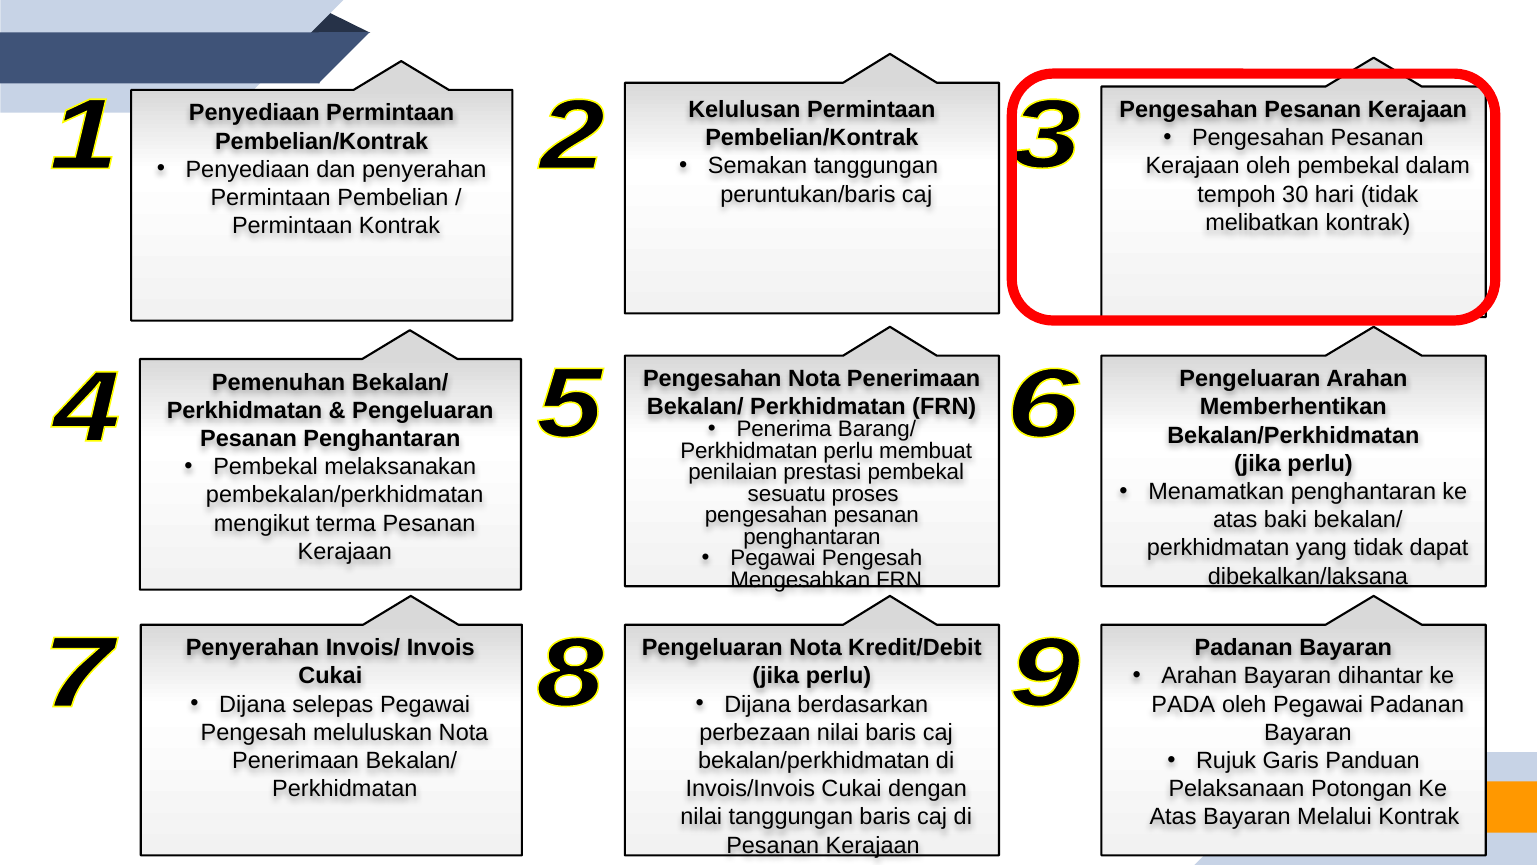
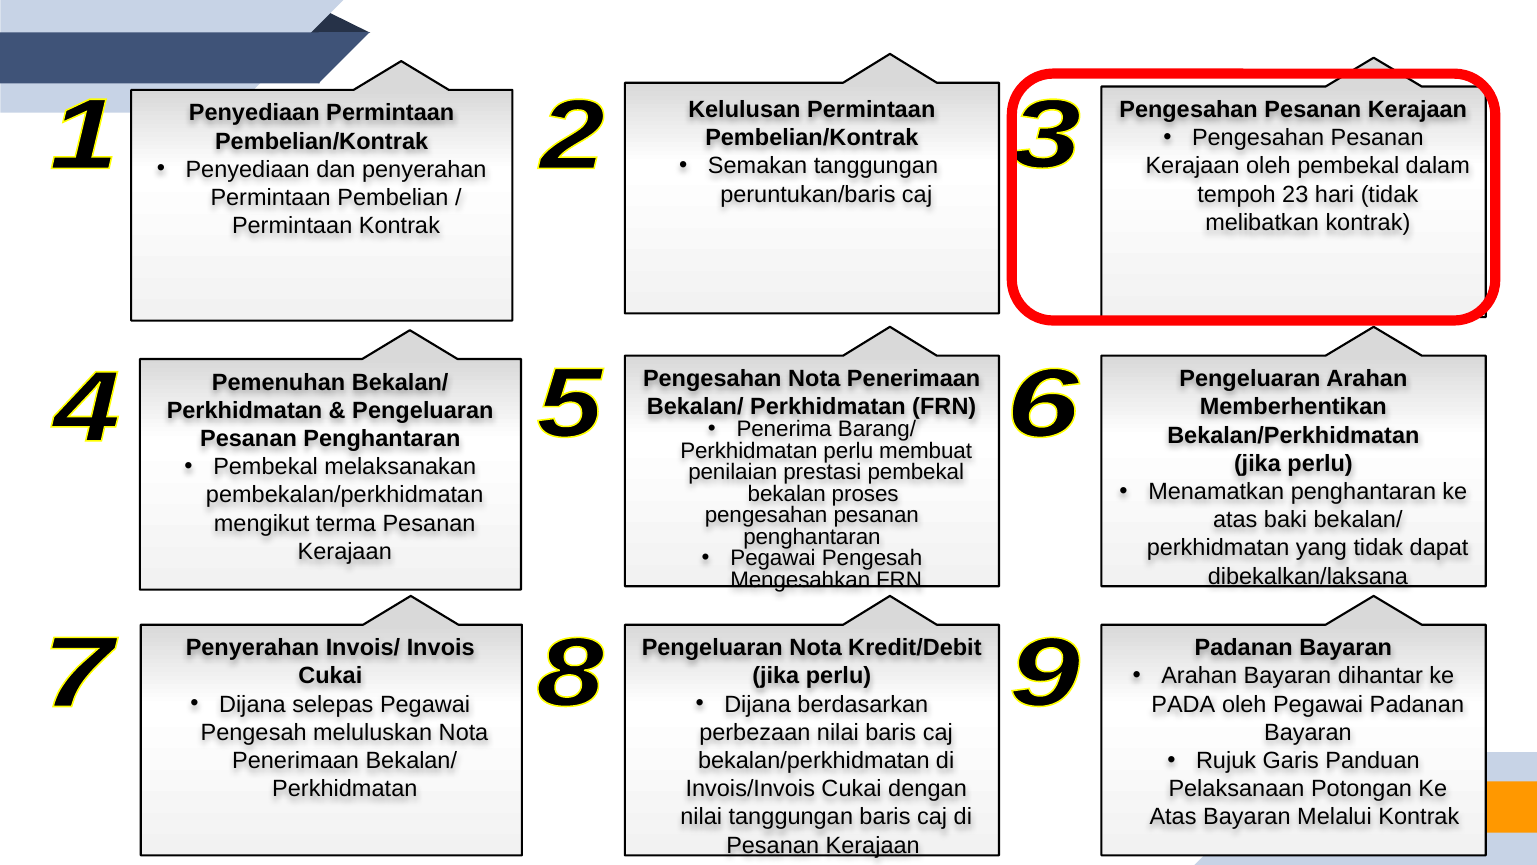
30: 30 -> 23
sesuatu: sesuatu -> bekalan
